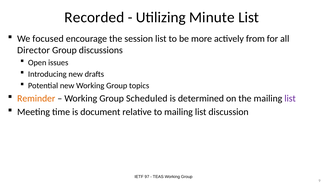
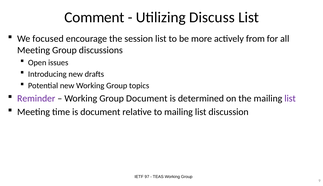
Recorded: Recorded -> Comment
Minute: Minute -> Discuss
Director at (34, 50): Director -> Meeting
Reminder colour: orange -> purple
Group Scheduled: Scheduled -> Document
